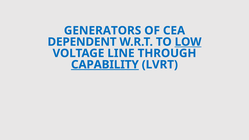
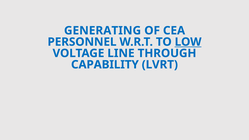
GENERATORS: GENERATORS -> GENERATING
DEPENDENT: DEPENDENT -> PERSONNEL
CAPABILITY underline: present -> none
